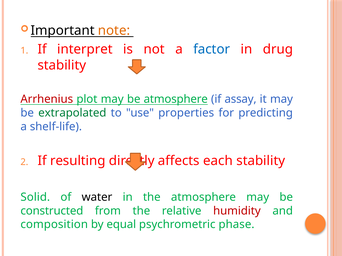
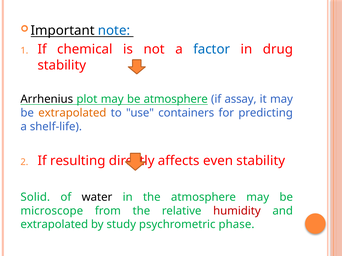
note colour: orange -> blue
interpret: interpret -> chemical
Arrhenius colour: red -> black
extrapolated at (72, 113) colour: green -> orange
properties: properties -> containers
each: each -> even
constructed: constructed -> microscope
composition at (54, 225): composition -> extrapolated
equal: equal -> study
